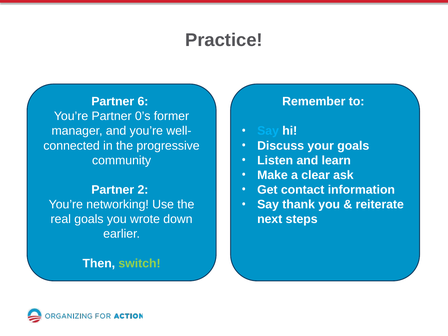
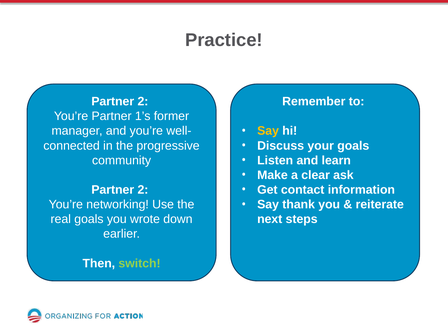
6 at (143, 102): 6 -> 2
0’s: 0’s -> 1’s
Say at (268, 131) colour: light blue -> yellow
